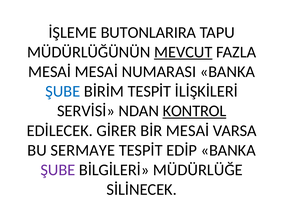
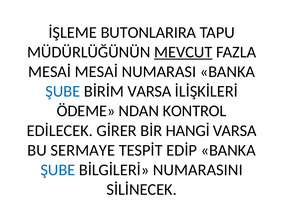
BİRİM TESPİT: TESPİT -> VARSA
SERVİSİ: SERVİSİ -> ÖDEME
KONTROL underline: present -> none
BİR MESAİ: MESAİ -> HANGİ
ŞUBE at (58, 170) colour: purple -> blue
MÜDÜRLÜĞE: MÜDÜRLÜĞE -> NUMARASINI
